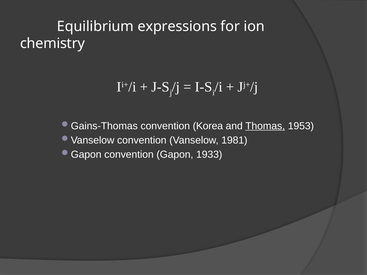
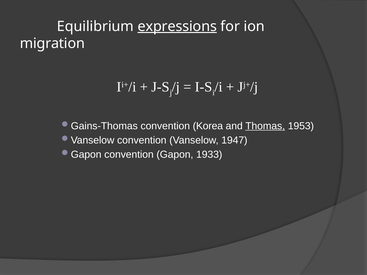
expressions underline: none -> present
chemistry: chemistry -> migration
1981: 1981 -> 1947
